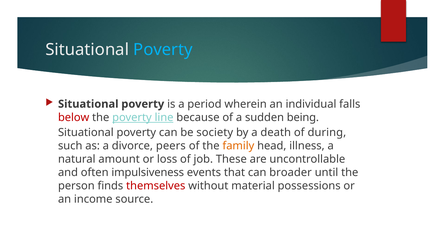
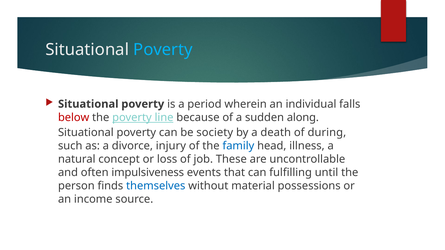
being: being -> along
peers: peers -> injury
family colour: orange -> blue
amount: amount -> concept
broader: broader -> fulfilling
themselves colour: red -> blue
